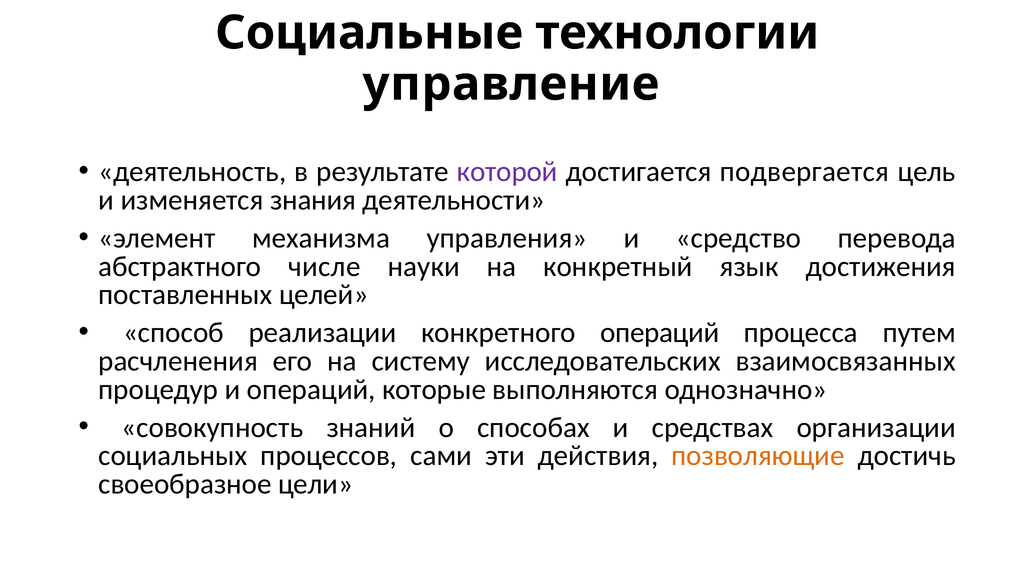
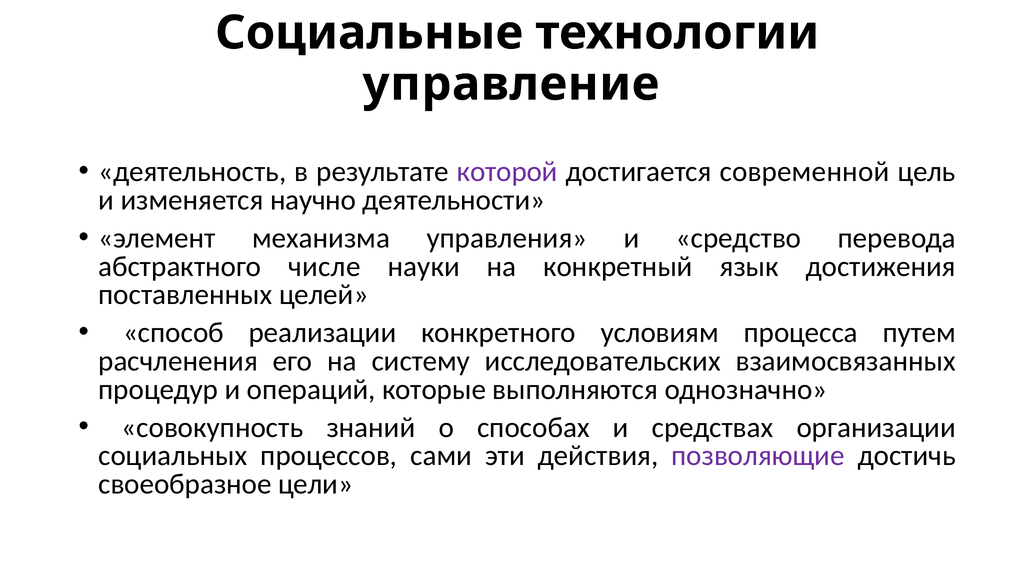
подвергается: подвергается -> современной
знания: знания -> научно
конкретного операций: операций -> условиям
позволяющие colour: orange -> purple
